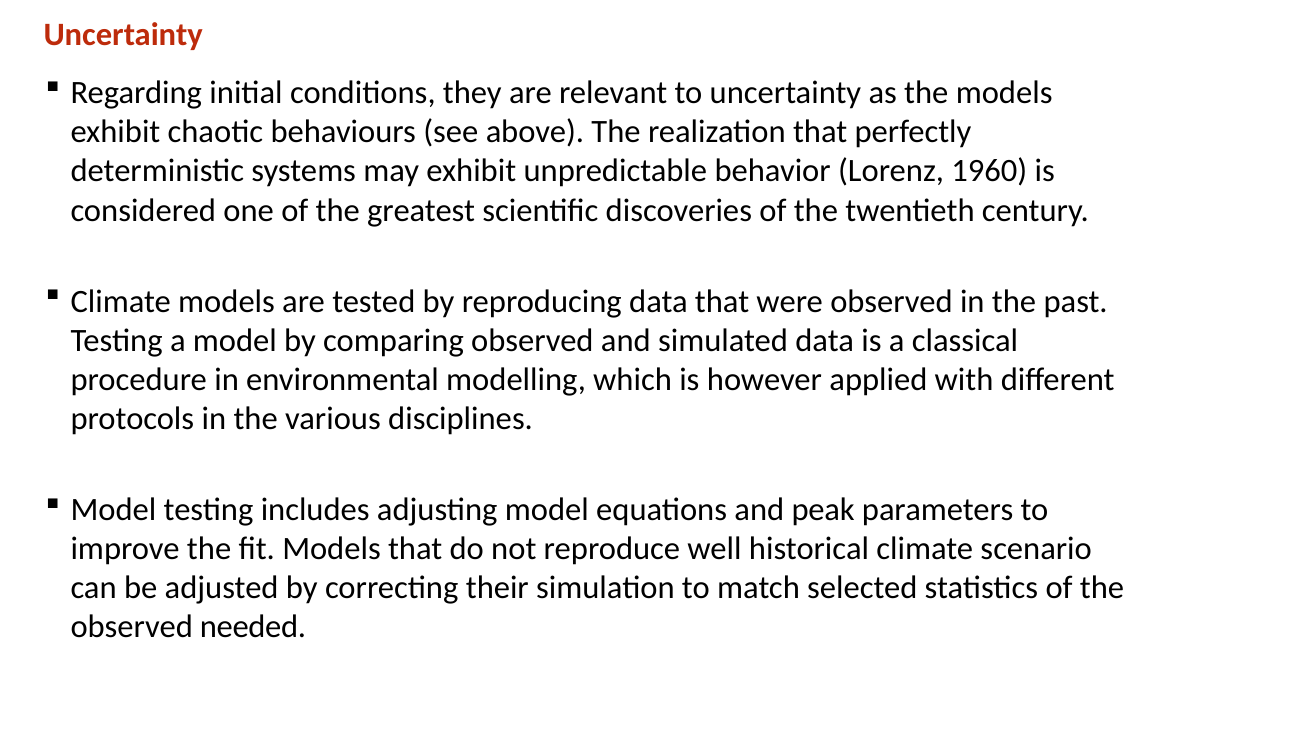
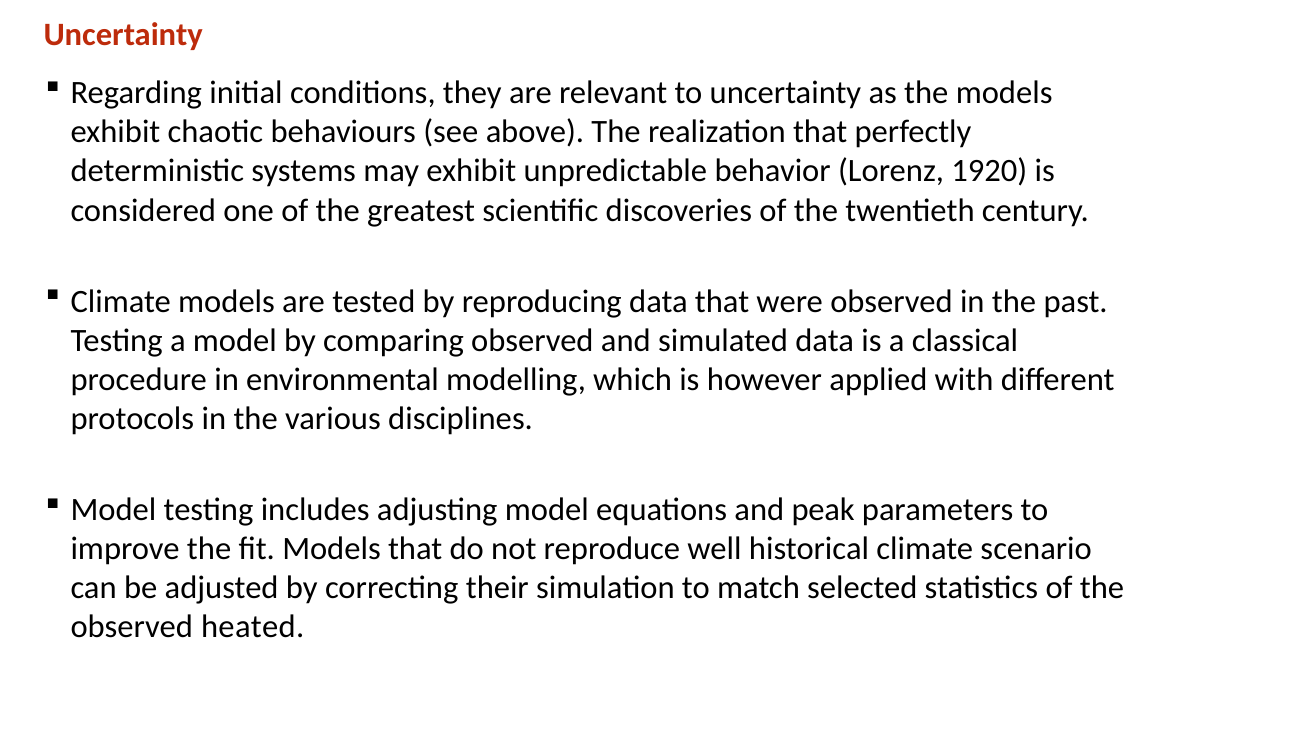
1960: 1960 -> 1920
needed: needed -> heated
